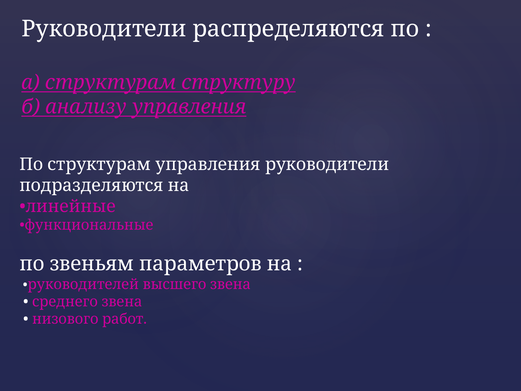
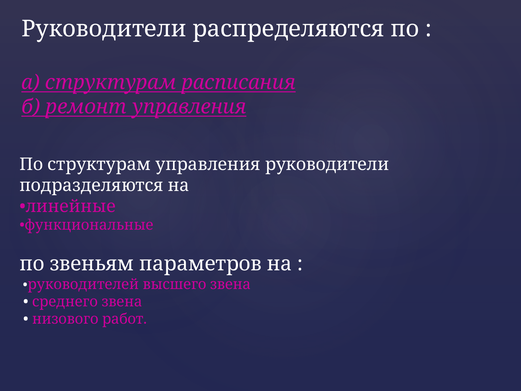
структуру: структуру -> расписания
анализу: анализу -> ремонт
